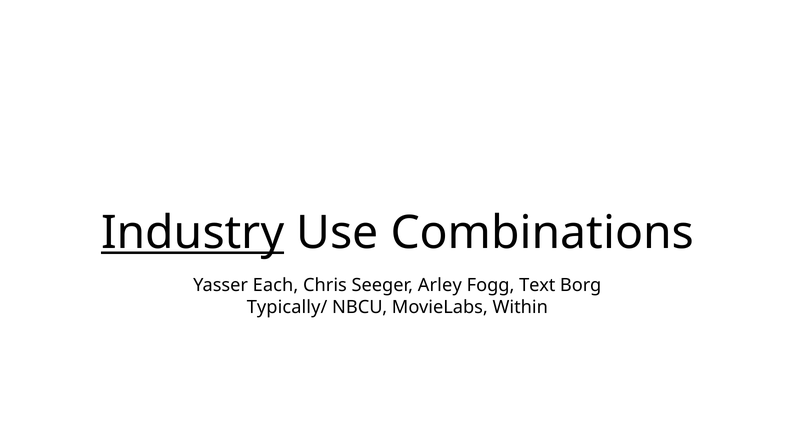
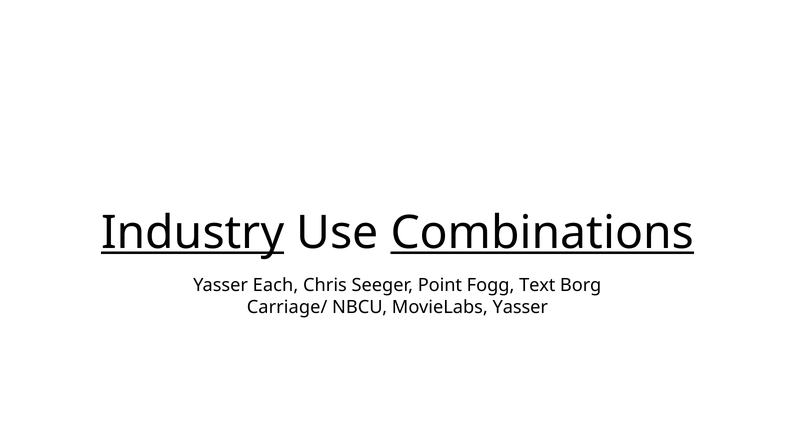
Combinations underline: none -> present
Arley: Arley -> Point
Typically/: Typically/ -> Carriage/
MovieLabs Within: Within -> Yasser
